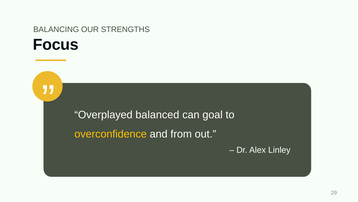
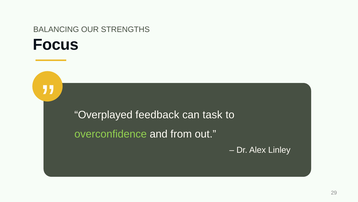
balanced: balanced -> feedback
goal: goal -> task
overconfidence colour: yellow -> light green
